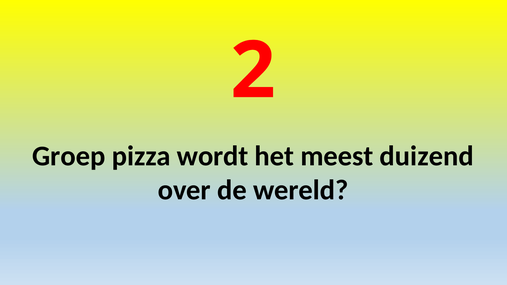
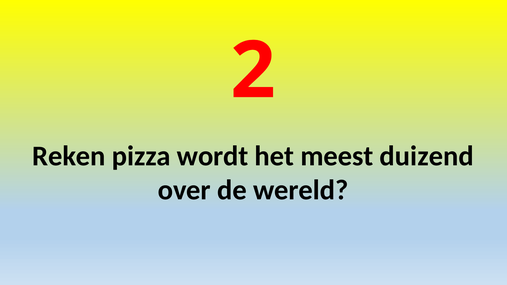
Groep: Groep -> Reken
